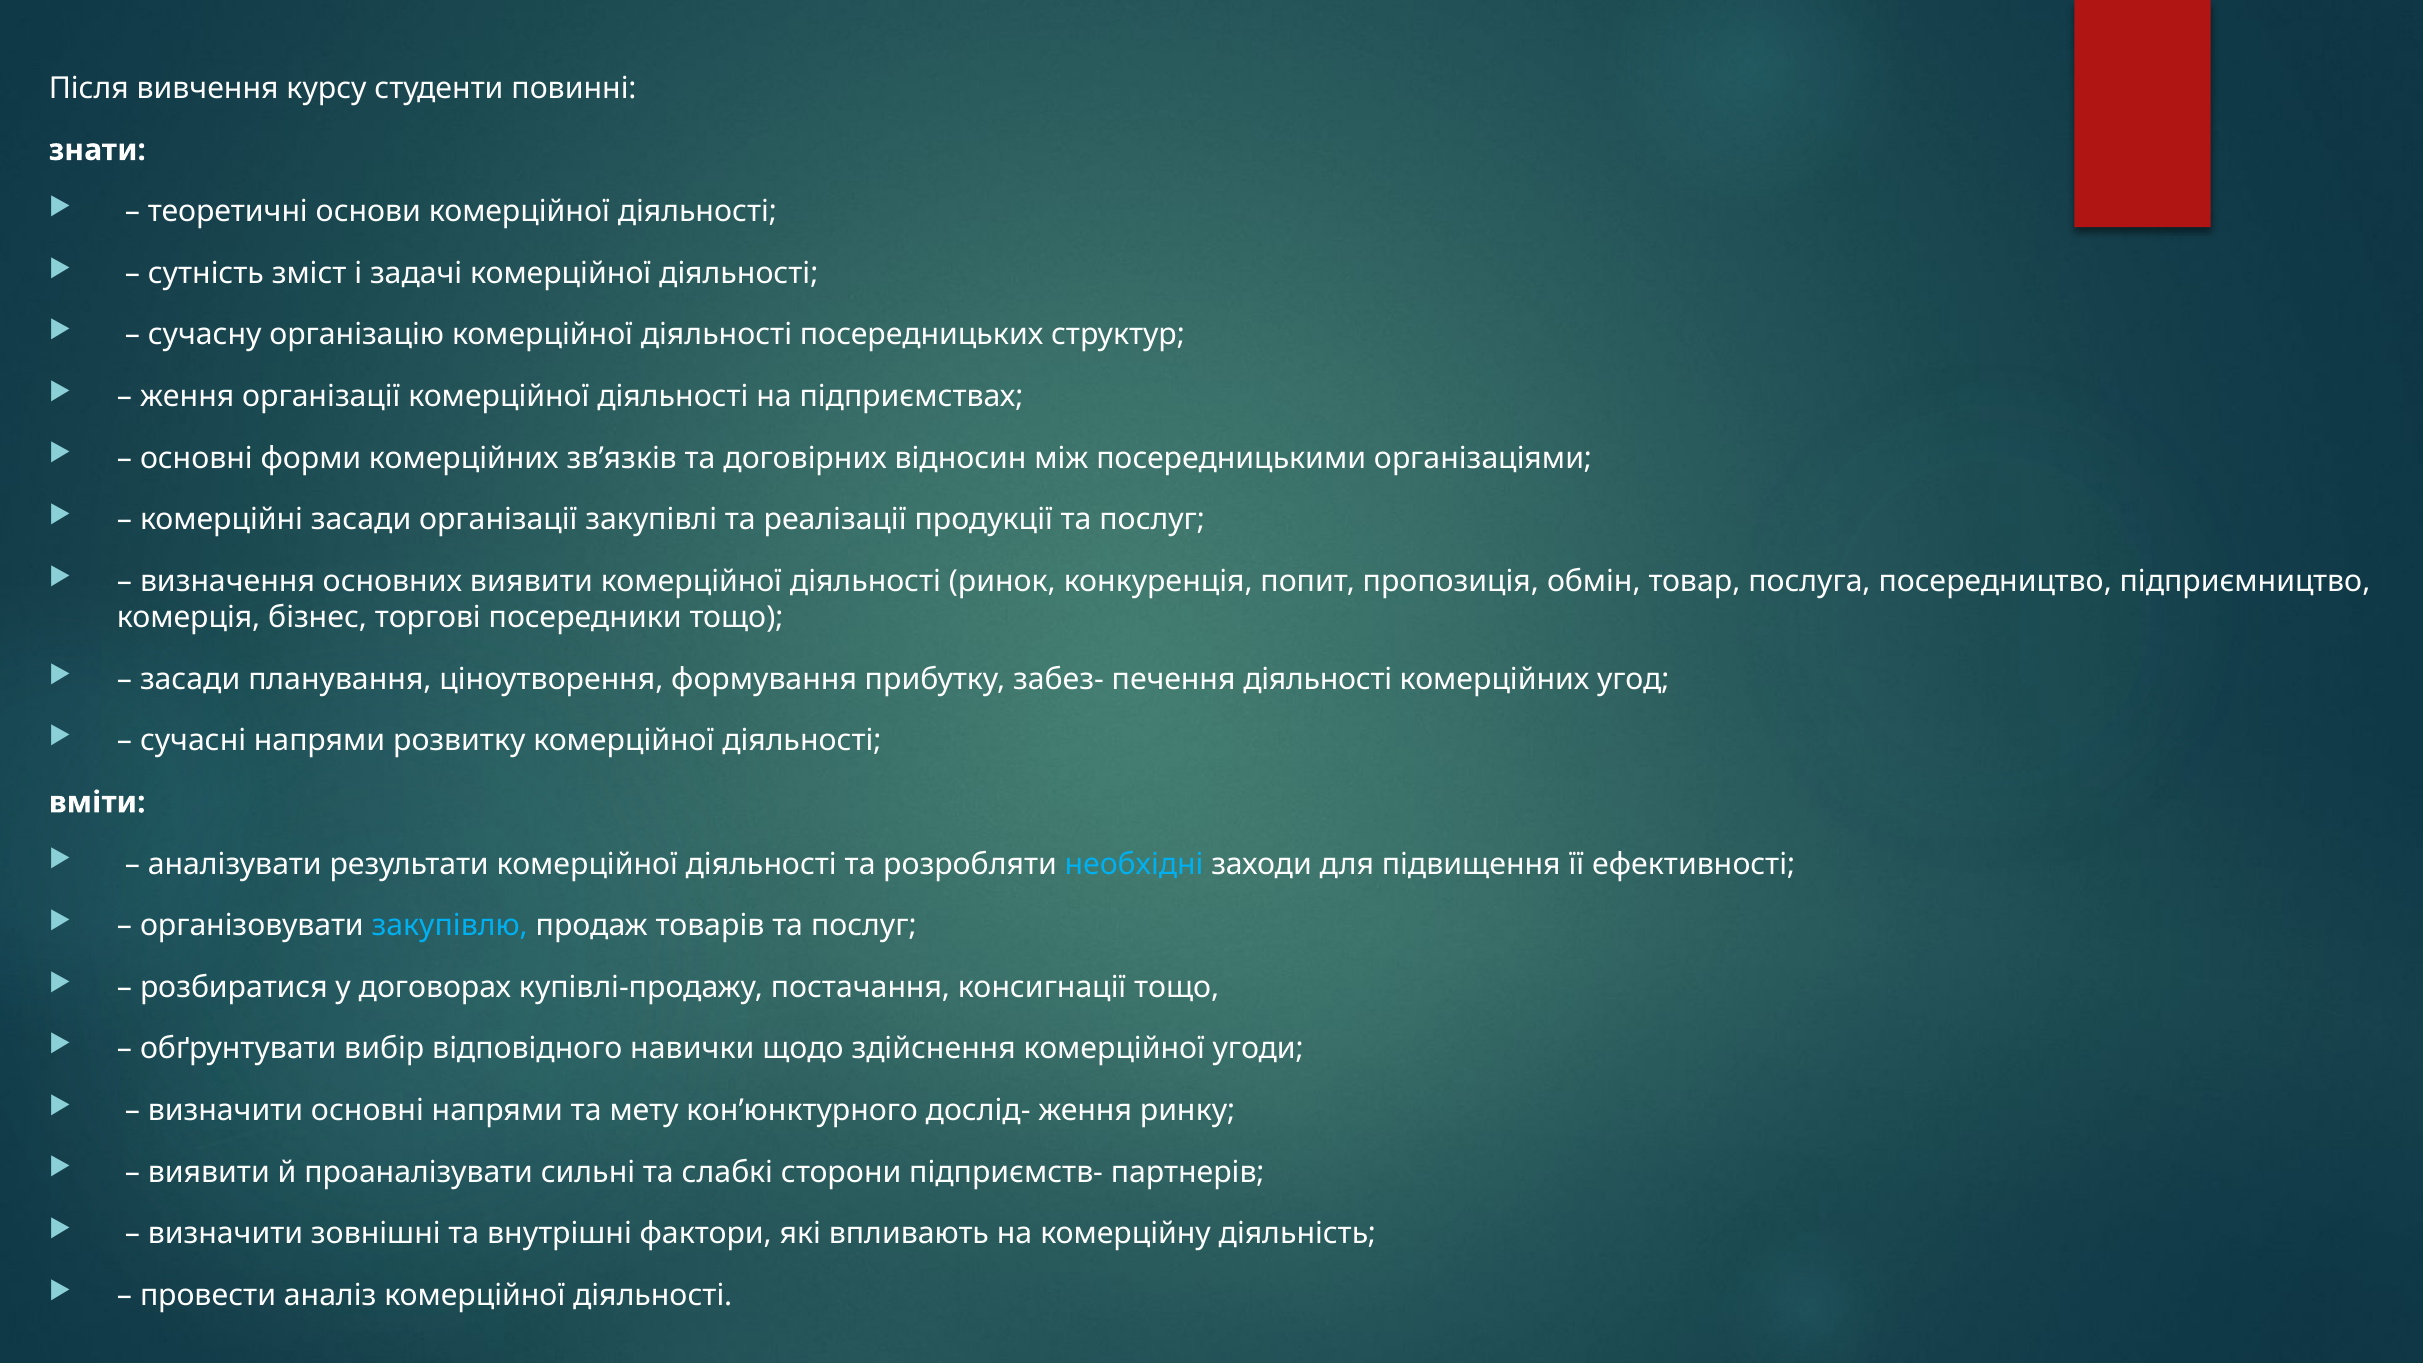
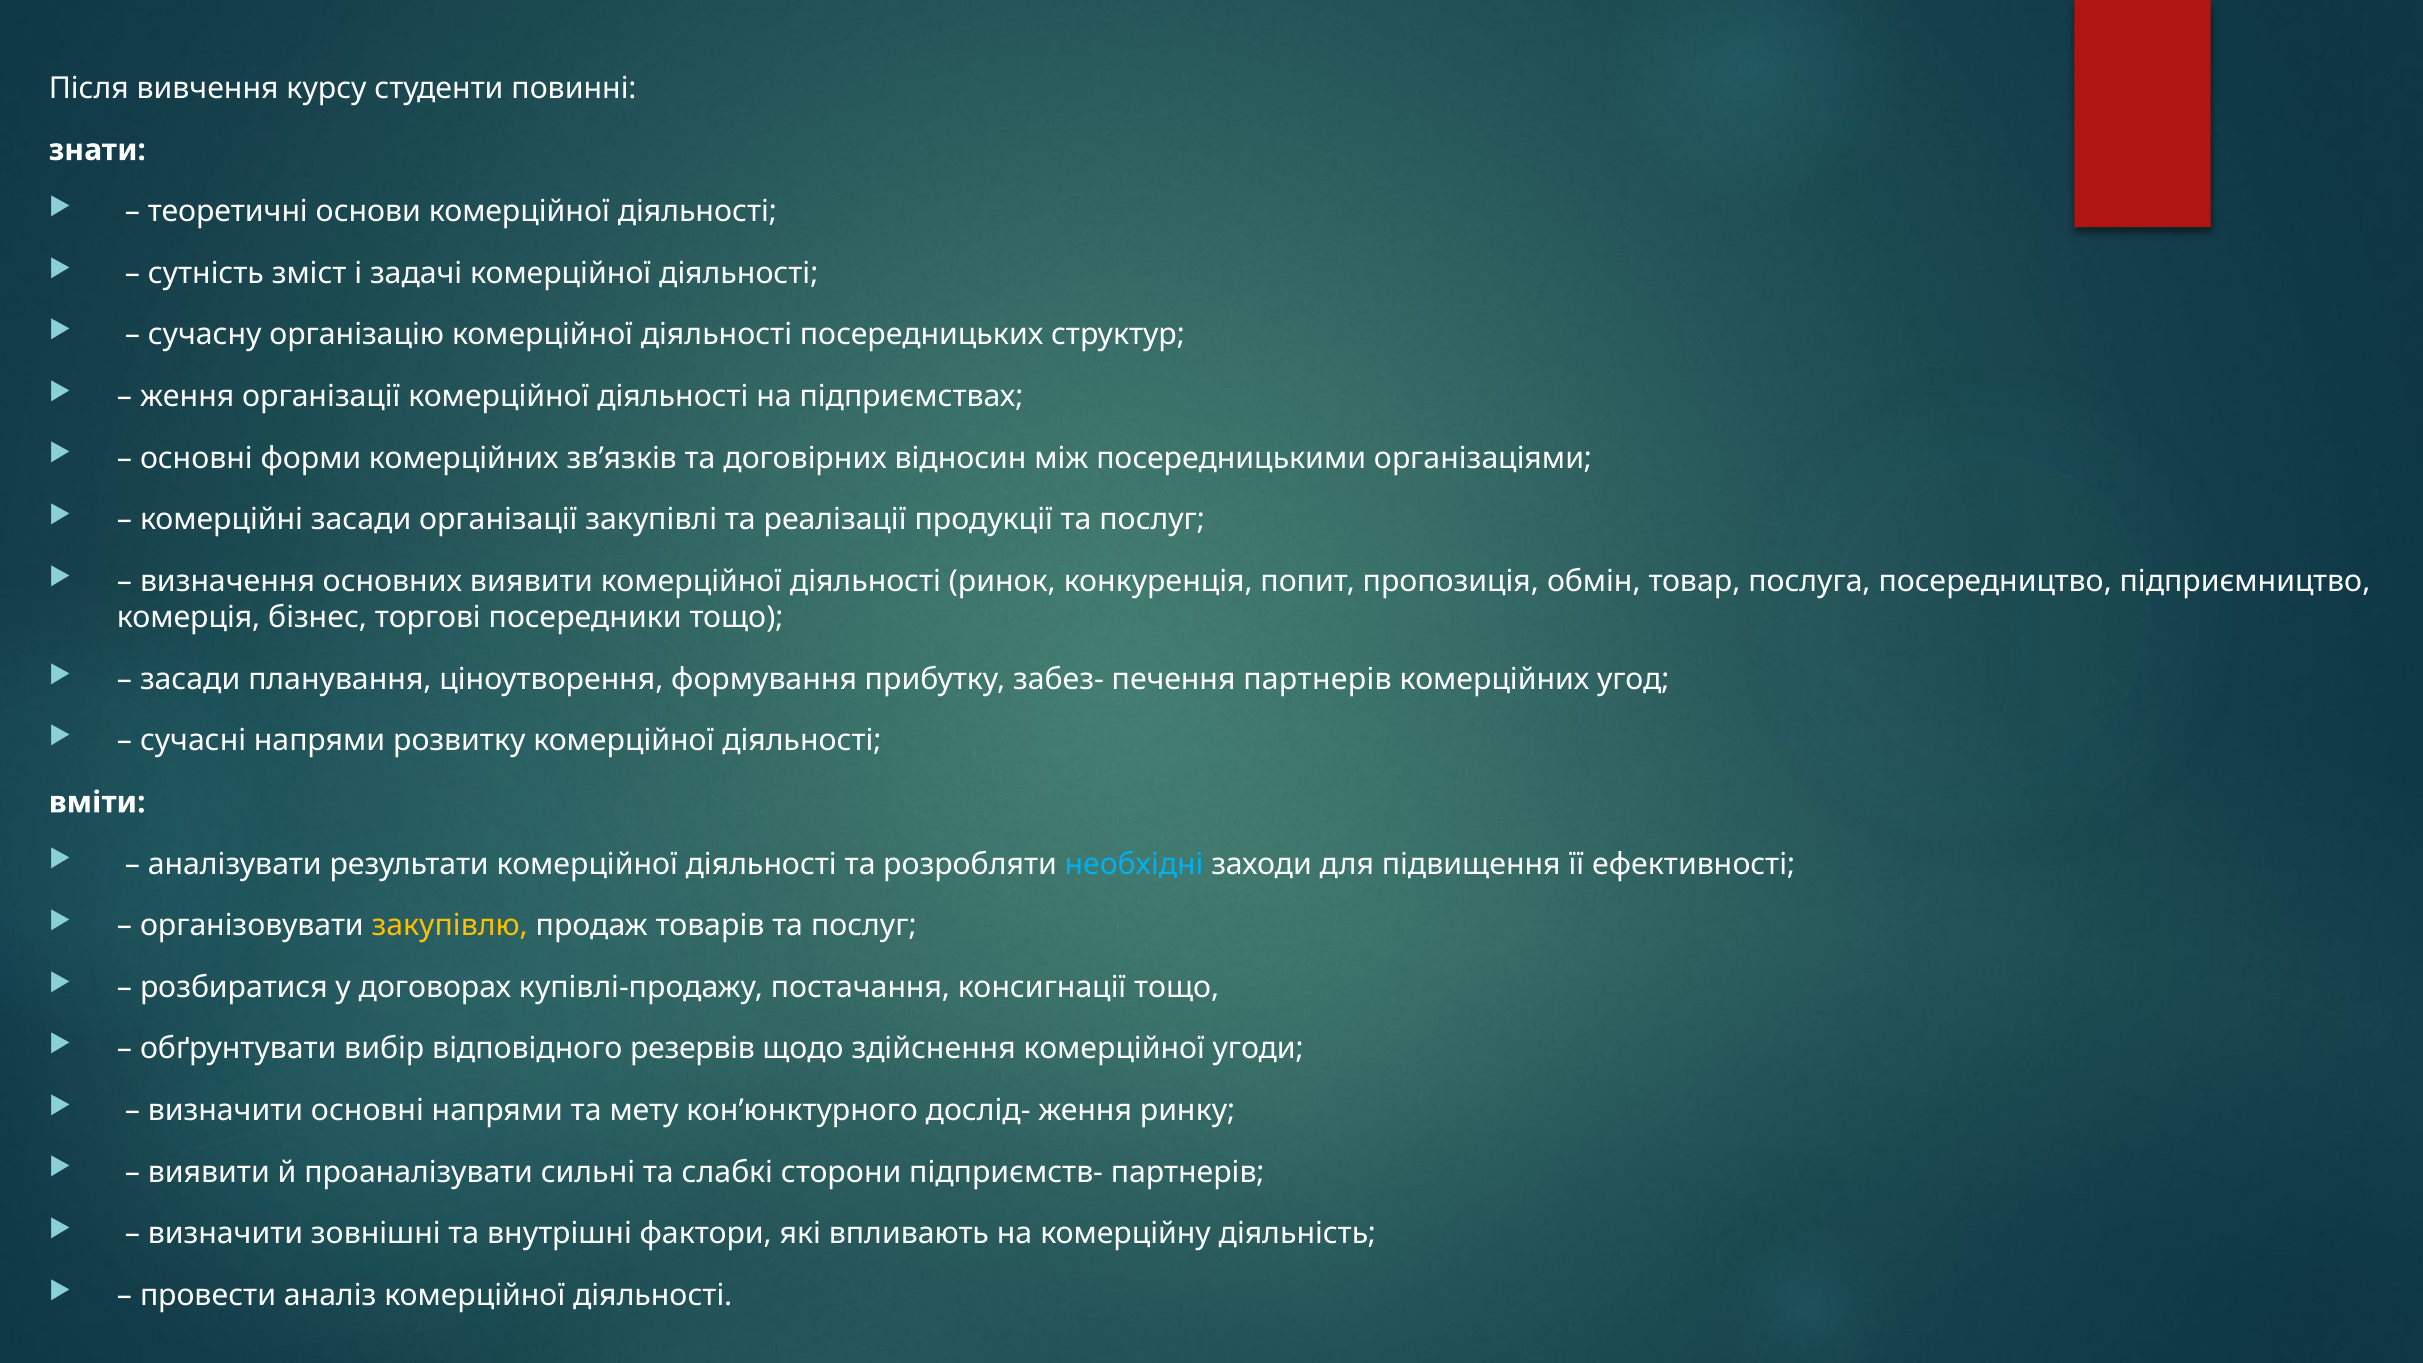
печення діяльності: діяльності -> партнерів
закупівлю colour: light blue -> yellow
навички: навички -> резервів
